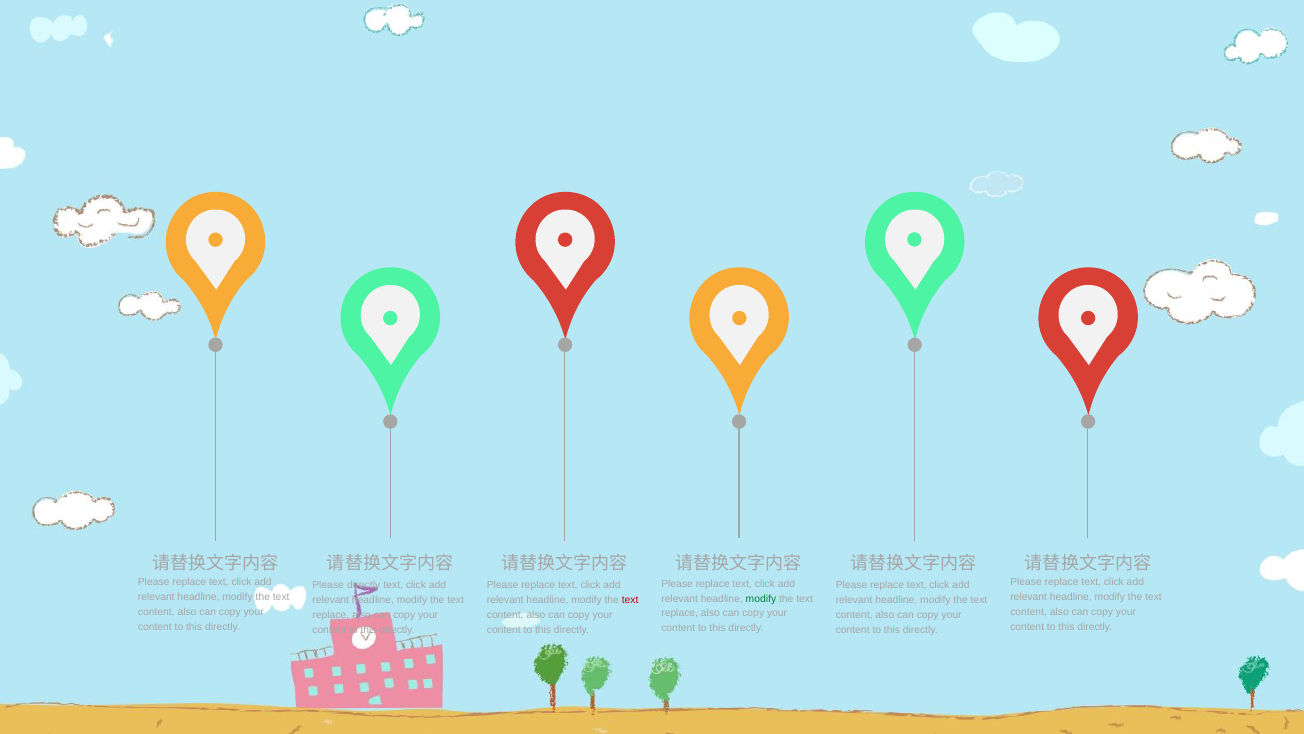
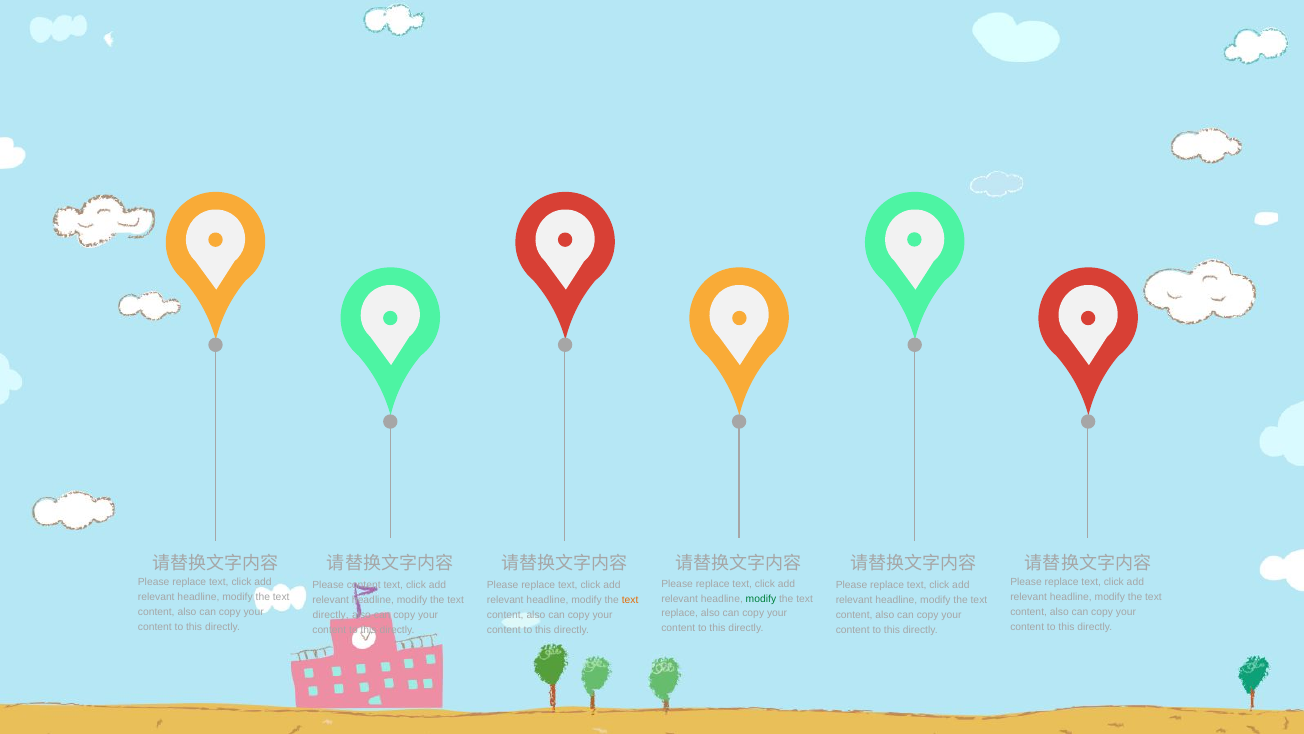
Please directly: directly -> content
text at (630, 600) colour: red -> orange
replace at (331, 615): replace -> directly
